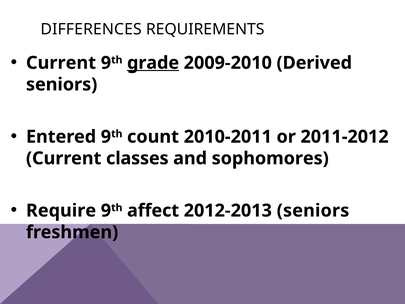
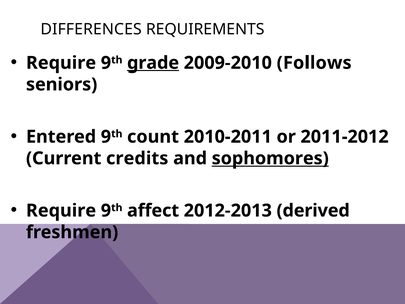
Current at (61, 63): Current -> Require
Derived: Derived -> Follows
classes: classes -> credits
sophomores underline: none -> present
2012-2013 seniors: seniors -> derived
